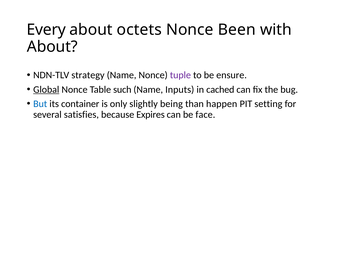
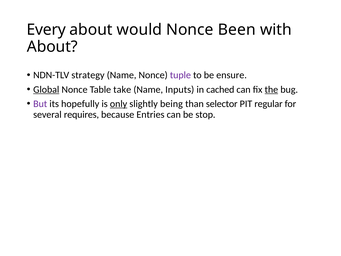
octets: octets -> would
such: such -> take
the underline: none -> present
But colour: blue -> purple
container: container -> hopefully
only underline: none -> present
happen: happen -> selector
setting: setting -> regular
satisfies: satisfies -> requires
Expires: Expires -> Entries
face: face -> stop
